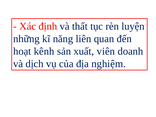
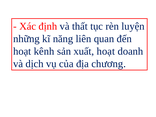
xuất viên: viên -> hoạt
nghiệm: nghiệm -> chương
